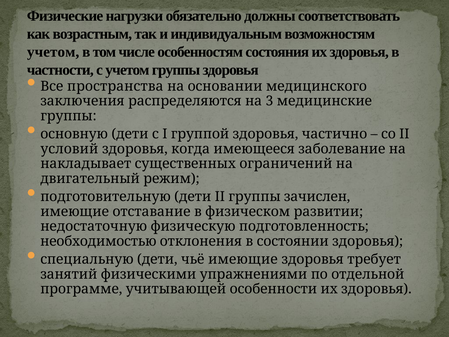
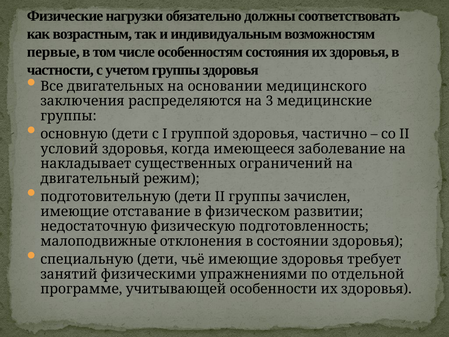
учетом at (53, 52): учетом -> первые
пространства: пространства -> двигательных
необходимостью: необходимостью -> малоподвижные
